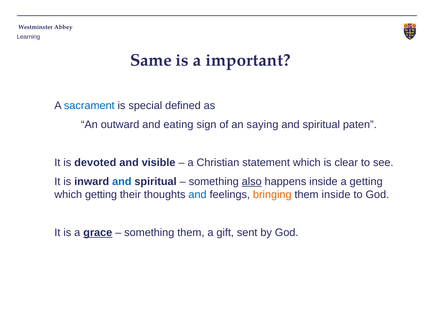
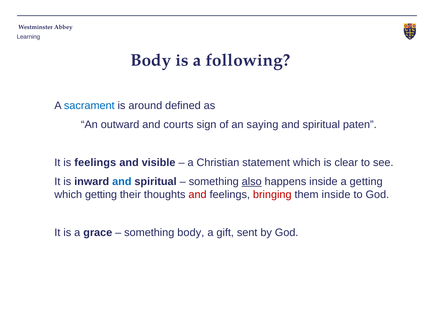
Same at (151, 60): Same -> Body
important: important -> following
special: special -> around
eating: eating -> courts
is devoted: devoted -> feelings
and at (198, 195) colour: blue -> red
bringing colour: orange -> red
grace underline: present -> none
something them: them -> body
